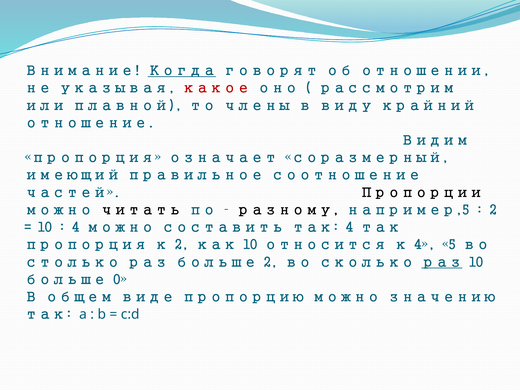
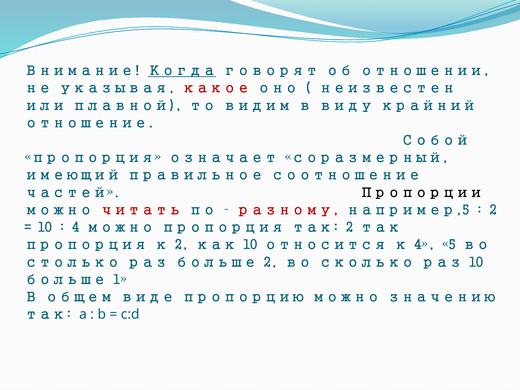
рассмотрим: рассмотрим -> неизвестен
члены: члены -> видим
Видим: Видим -> Собой
читать colour: black -> red
разному colour: black -> red
можно составить: составить -> пропорция
так 4: 4 -> 2
раз at (442, 262) underline: present -> none
0: 0 -> 1
